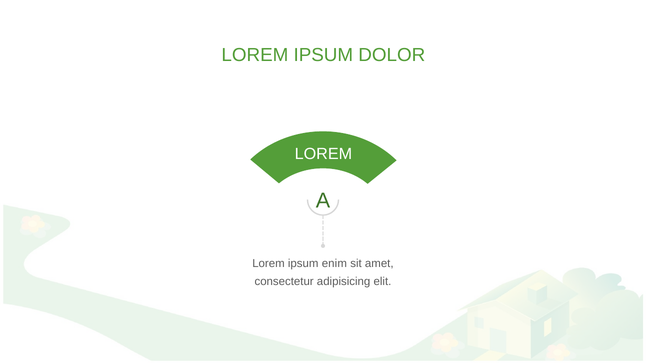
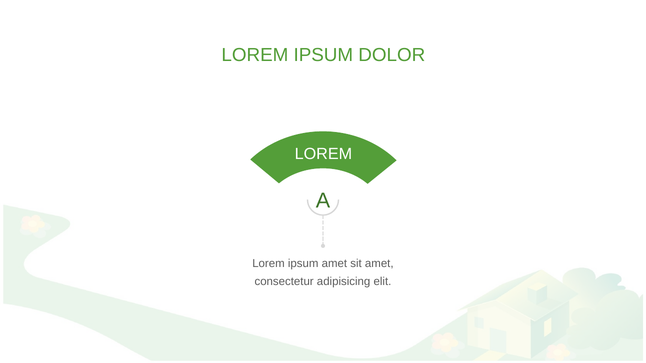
ipsum enim: enim -> amet
